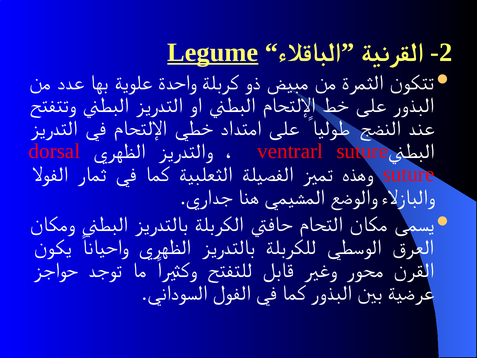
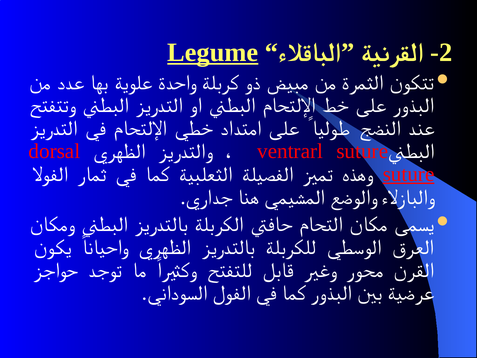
suture at (409, 174) underline: none -> present
